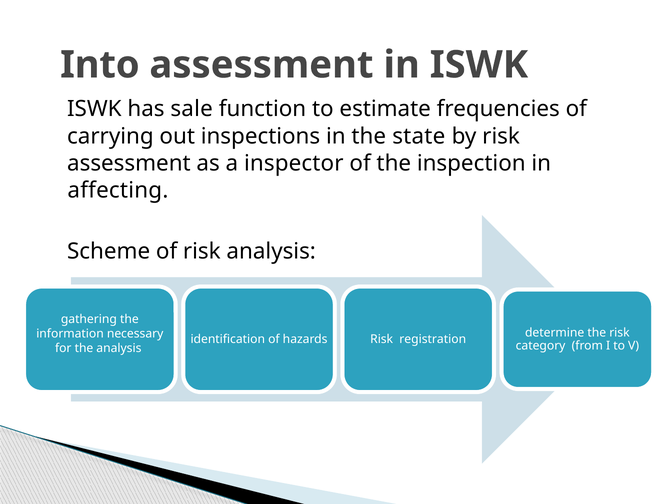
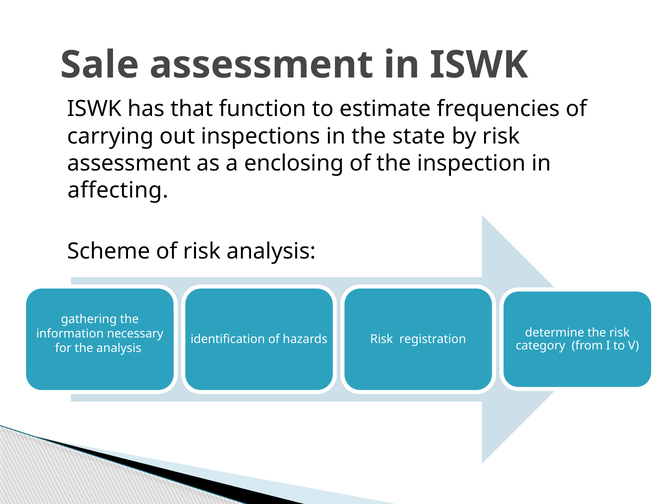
Into: Into -> Sale
sale: sale -> that
inspector: inspector -> enclosing
